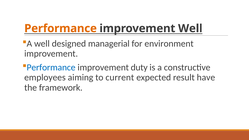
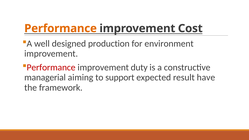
improvement Well: Well -> Cost
managerial: managerial -> production
Performance at (51, 67) colour: blue -> red
employees: employees -> managerial
current: current -> support
